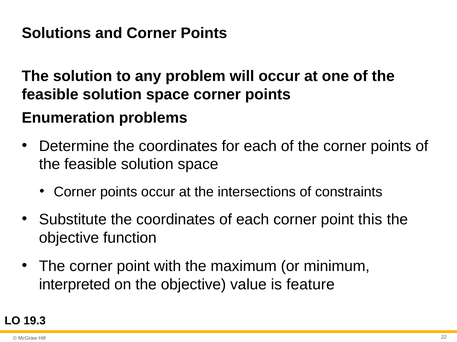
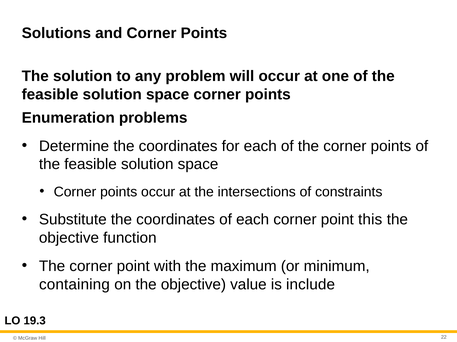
interpreted: interpreted -> containing
feature: feature -> include
